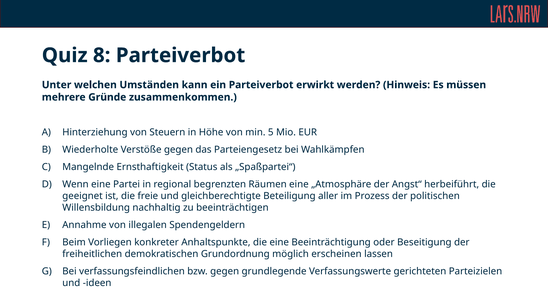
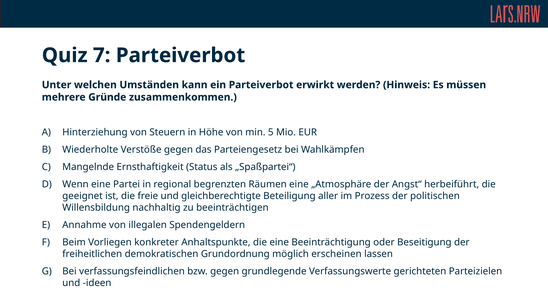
8: 8 -> 7
